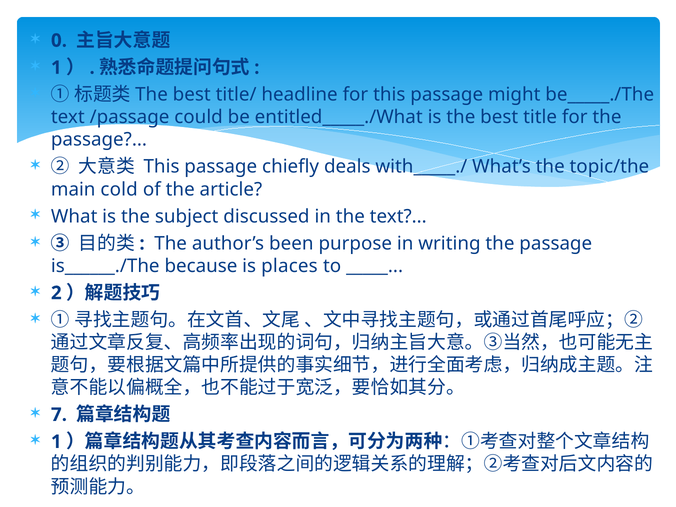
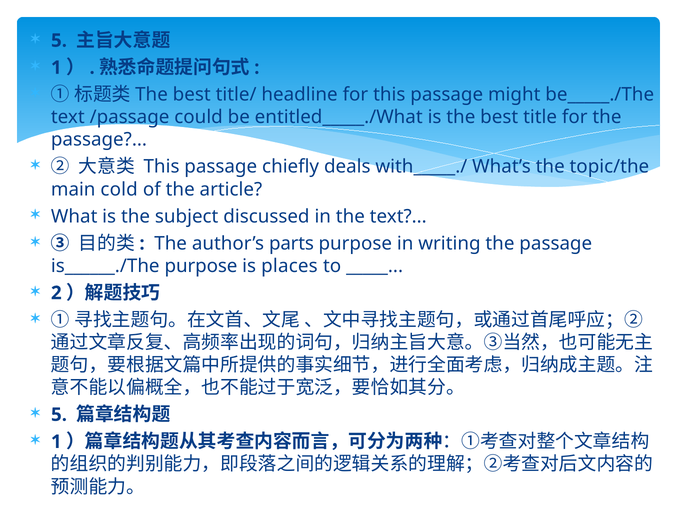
0 at (59, 41): 0 -> 5
been: been -> parts
is______./The because: because -> purpose
7 at (59, 415): 7 -> 5
